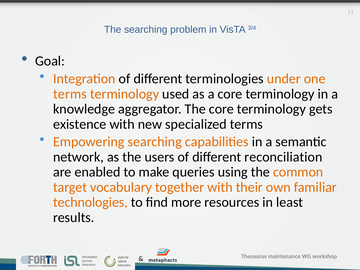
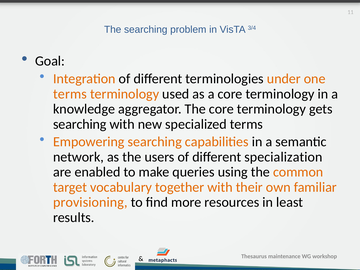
existence at (80, 124): existence -> searching
reconciliation: reconciliation -> specialization
technologies: technologies -> provisioning
